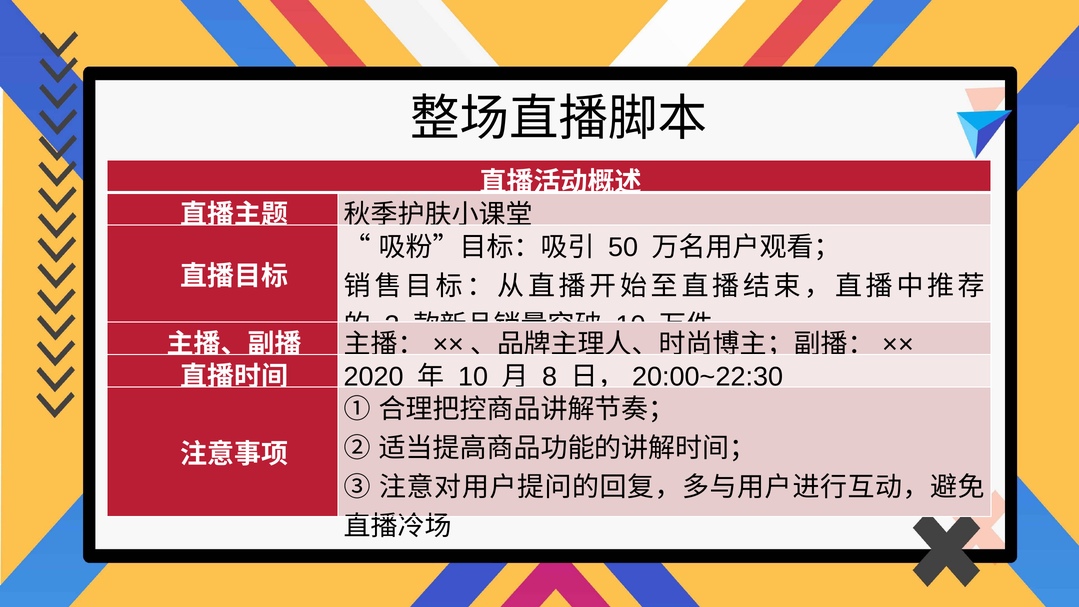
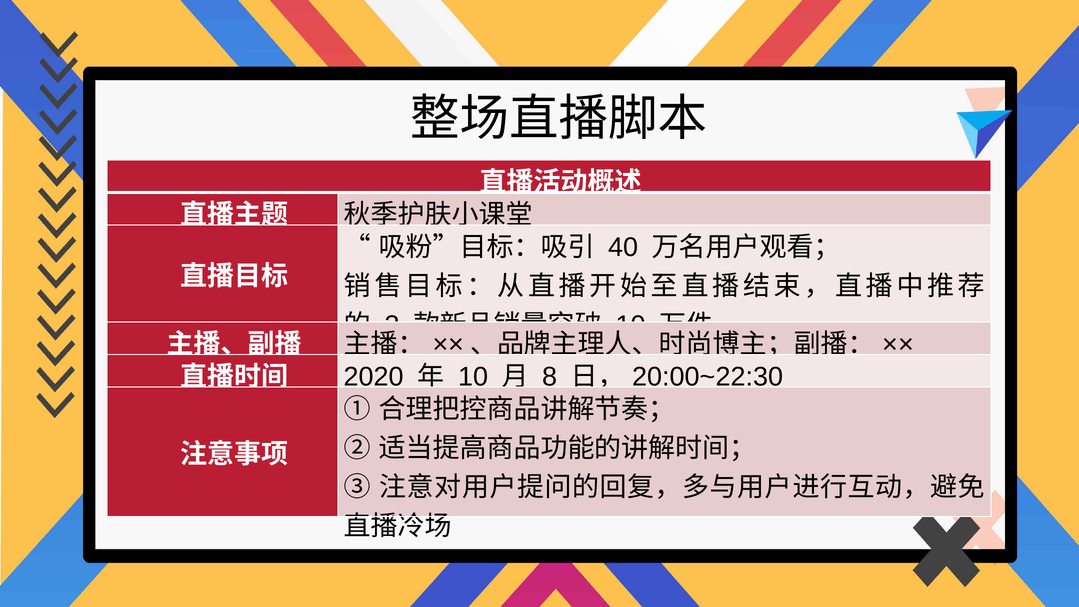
50: 50 -> 40
